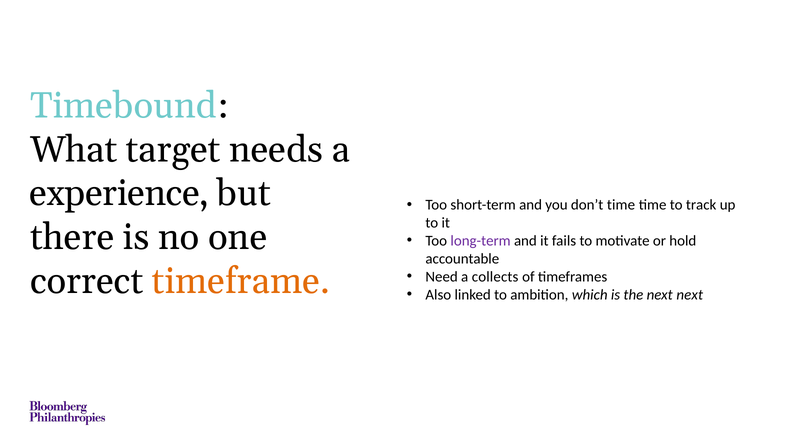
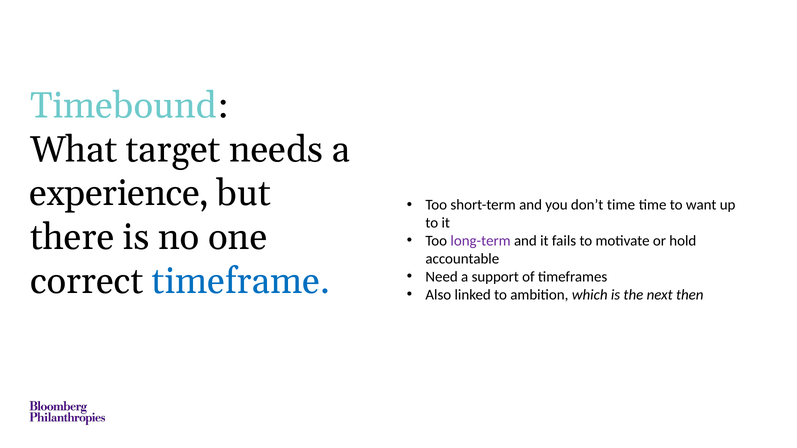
track: track -> want
collects: collects -> support
timeframe colour: orange -> blue
next next: next -> then
